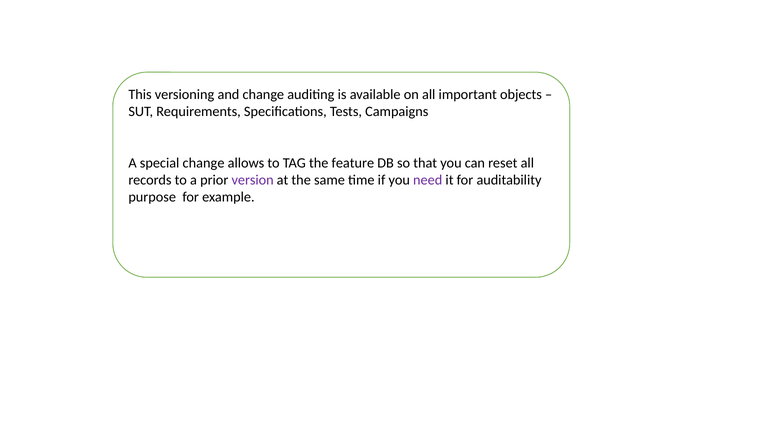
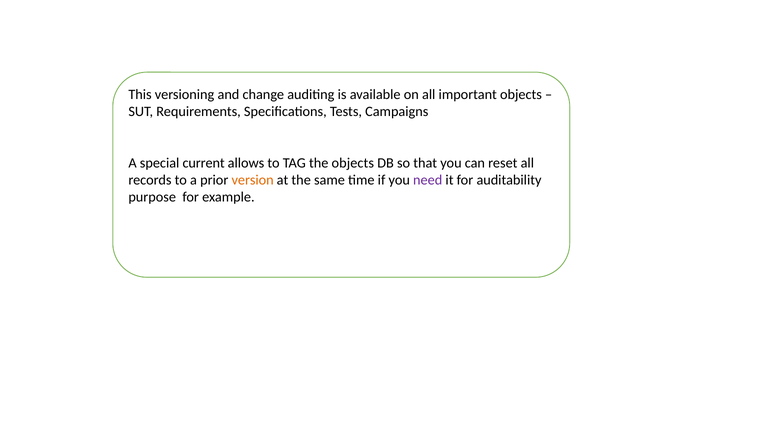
special change: change -> current
the feature: feature -> objects
version colour: purple -> orange
